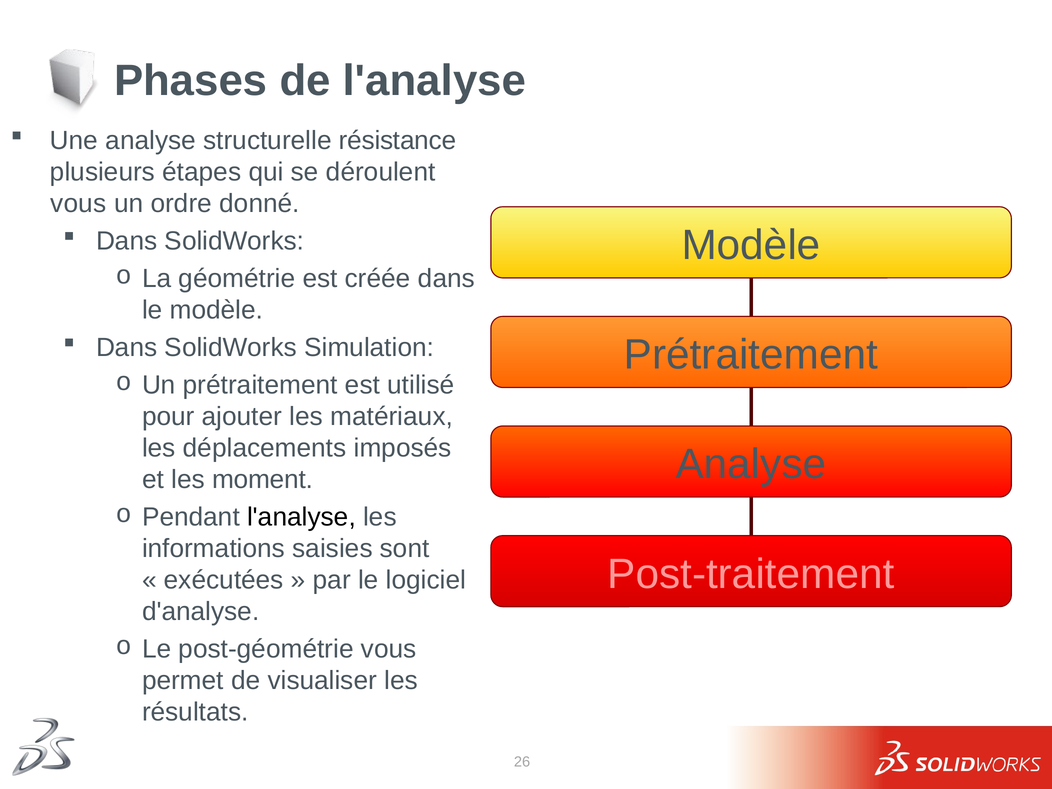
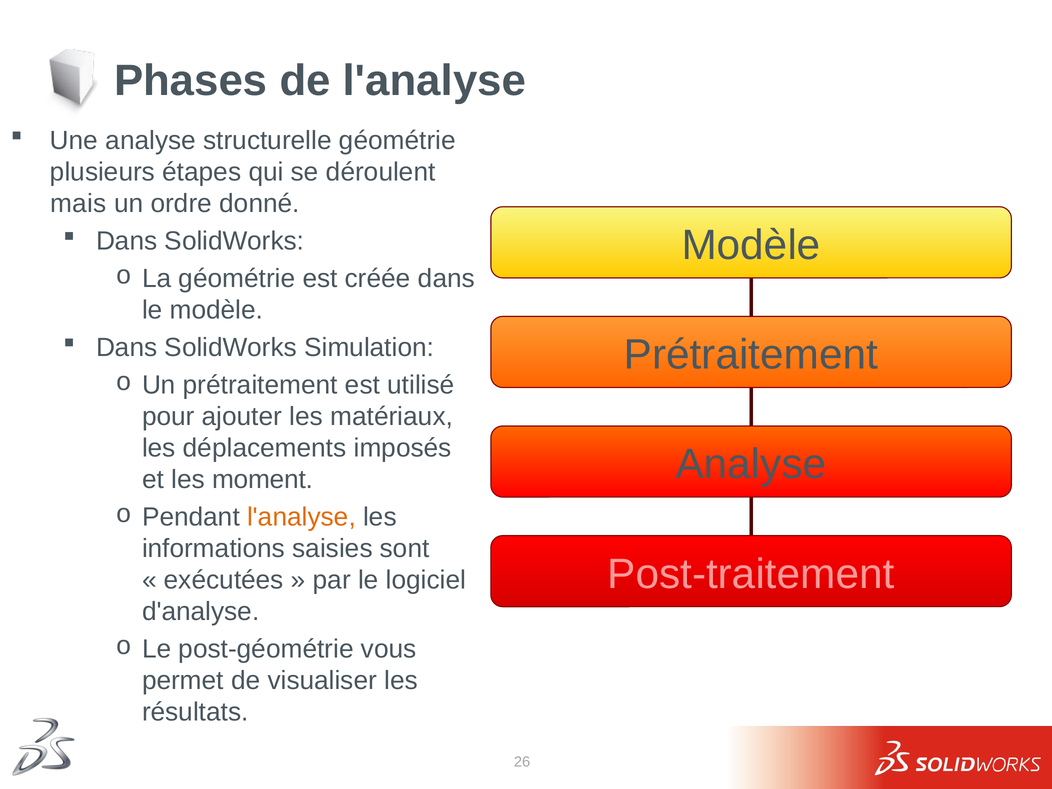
structurelle résistance: résistance -> géométrie
vous at (78, 204): vous -> mais
l'analyse at (301, 517) colour: black -> orange
